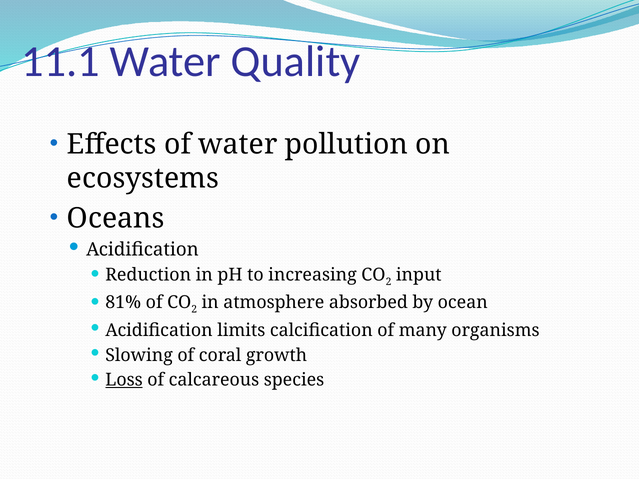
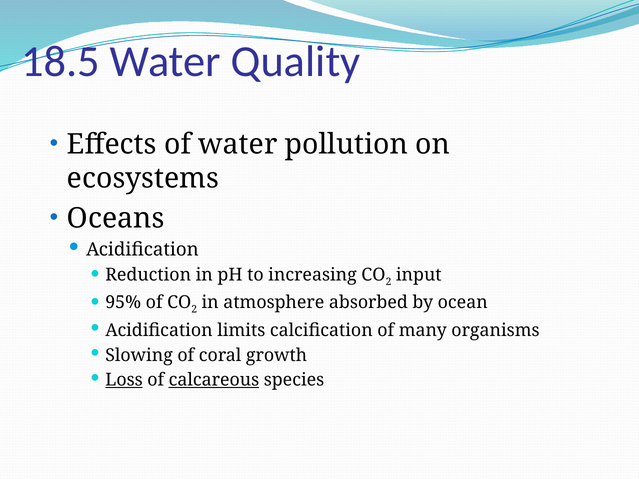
11.1: 11.1 -> 18.5
81%: 81% -> 95%
calcareous underline: none -> present
